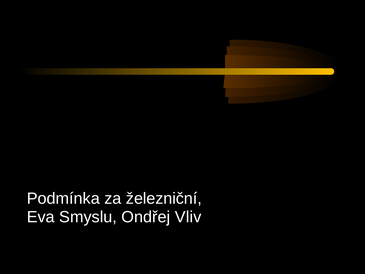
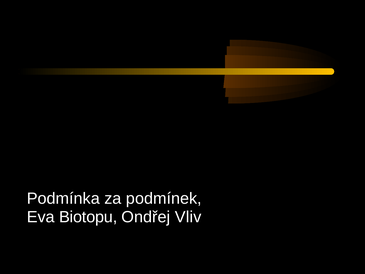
železniční: železniční -> podmínek
Smyslu: Smyslu -> Biotopu
